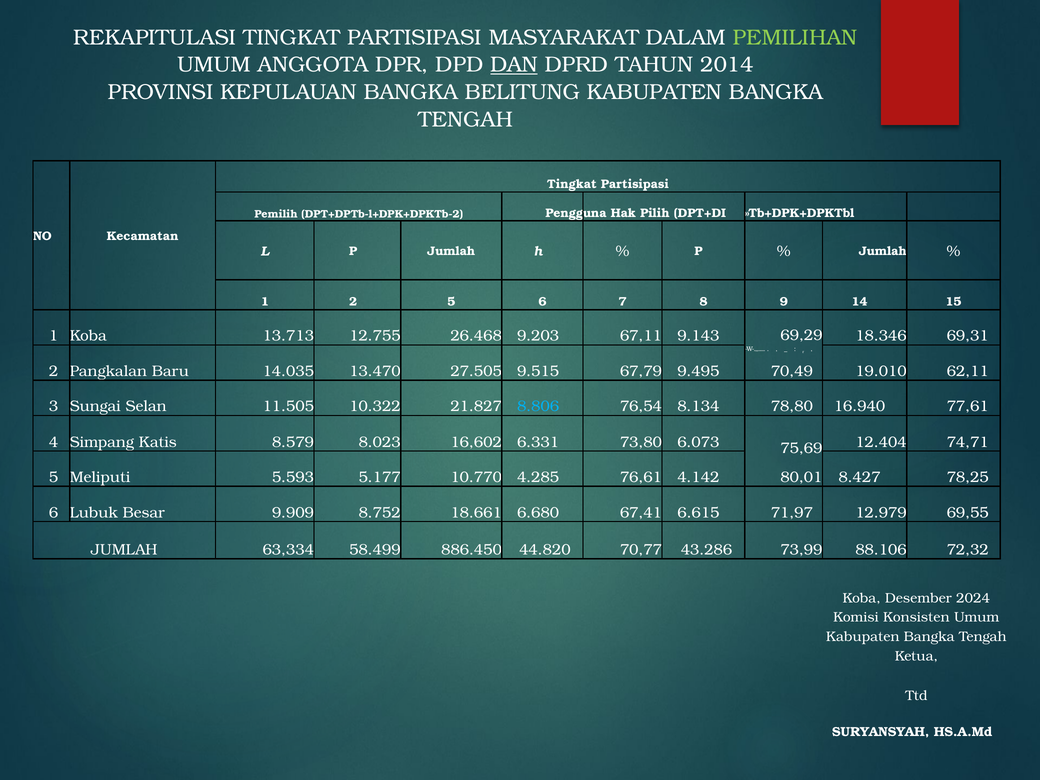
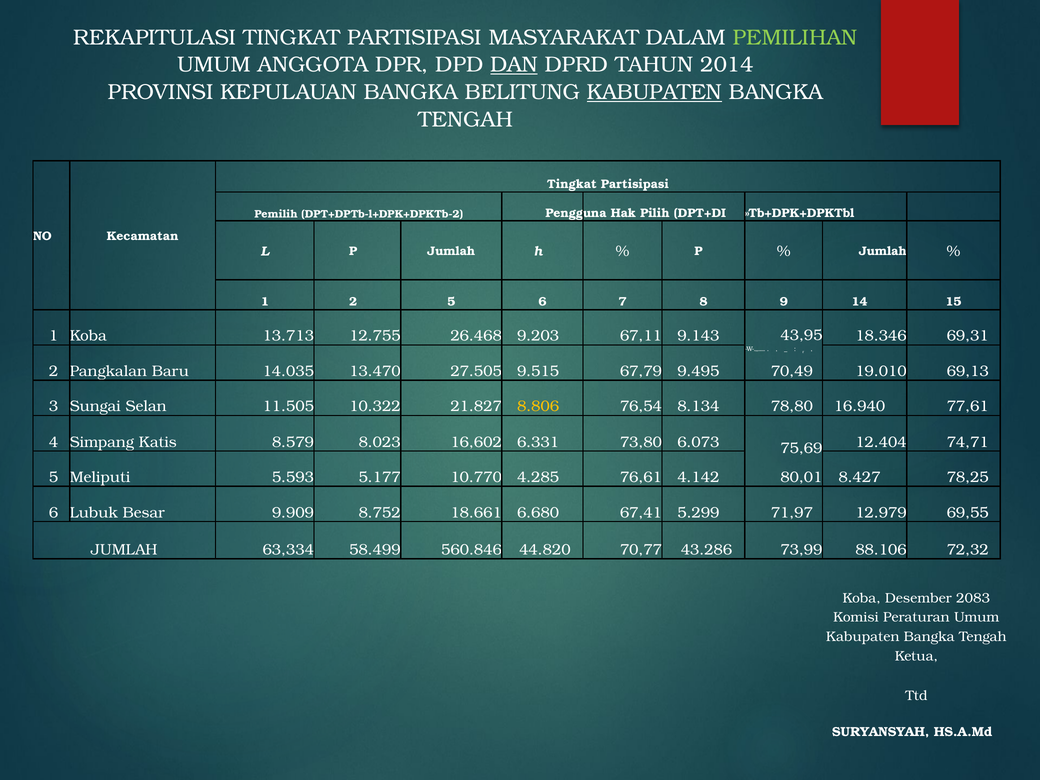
KABUPATEN at (654, 92) underline: none -> present
69,29: 69,29 -> 43,95
62,11: 62,11 -> 69,13
8.806 colour: light blue -> yellow
6.615: 6.615 -> 5.299
886.450: 886.450 -> 560.846
2024: 2024 -> 2083
Konsisten: Konsisten -> Peraturan
